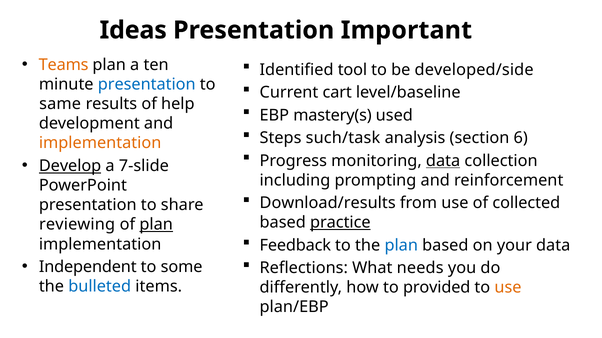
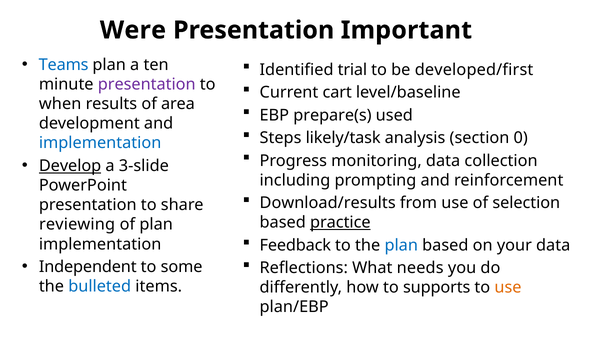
Ideas: Ideas -> Were
Teams colour: orange -> blue
tool: tool -> trial
developed/side: developed/side -> developed/first
presentation at (147, 85) colour: blue -> purple
same: same -> when
help: help -> area
mastery(s: mastery(s -> prepare(s
such/task: such/task -> likely/task
6: 6 -> 0
implementation at (100, 143) colour: orange -> blue
data at (443, 161) underline: present -> none
7-slide: 7-slide -> 3-slide
collected: collected -> selection
plan at (156, 225) underline: present -> none
provided: provided -> supports
